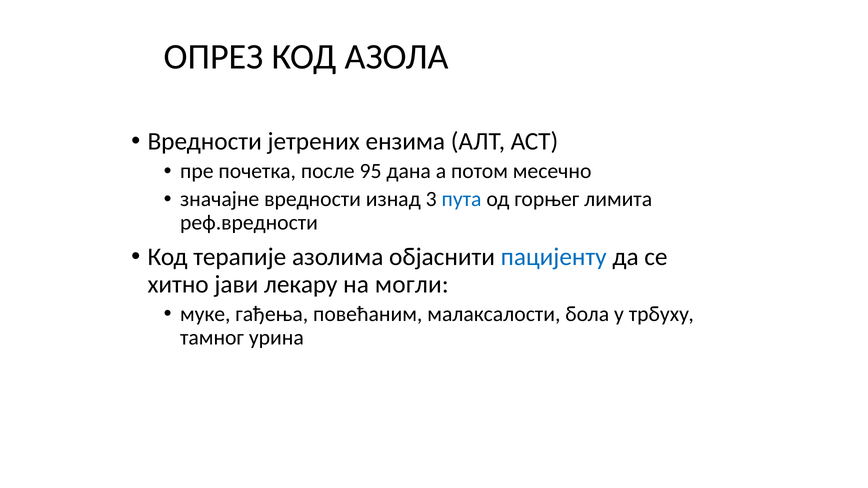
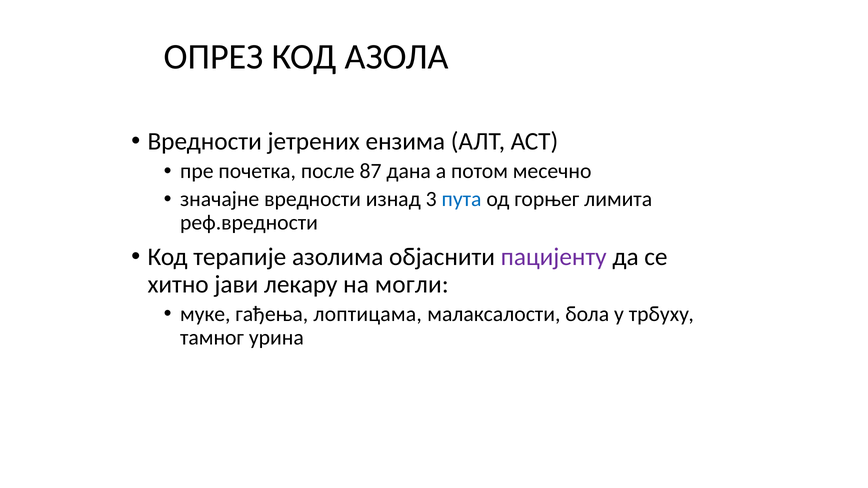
95: 95 -> 87
пацијенту colour: blue -> purple
повећаним: повећаним -> лоптицама
